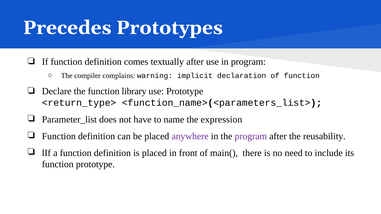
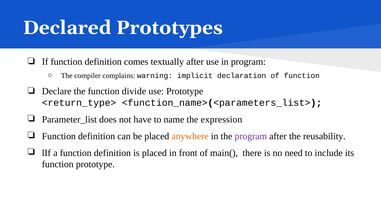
Precedes: Precedes -> Declared
library: library -> divide
anywhere colour: purple -> orange
